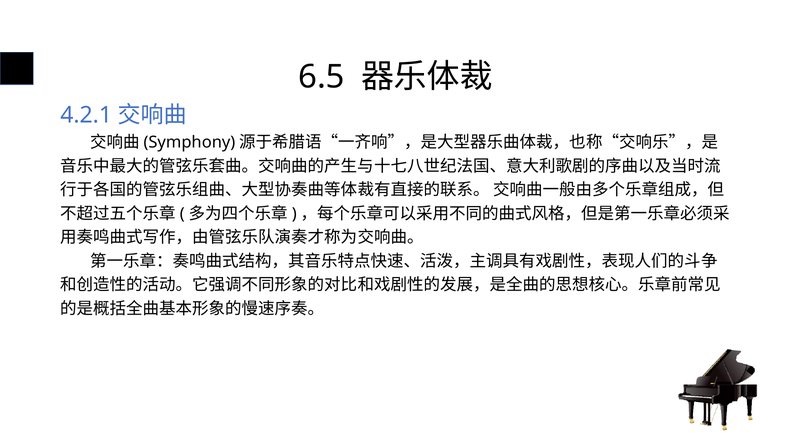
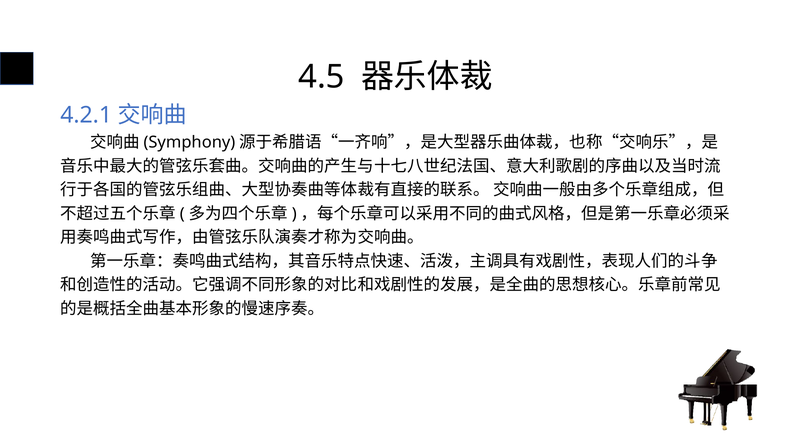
6.5: 6.5 -> 4.5
